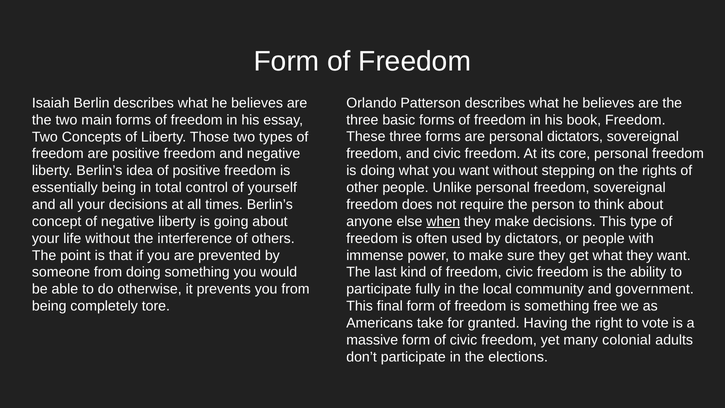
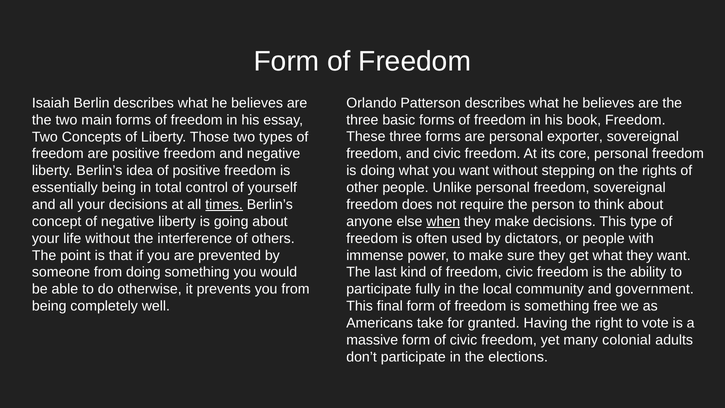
personal dictators: dictators -> exporter
times underline: none -> present
tore: tore -> well
